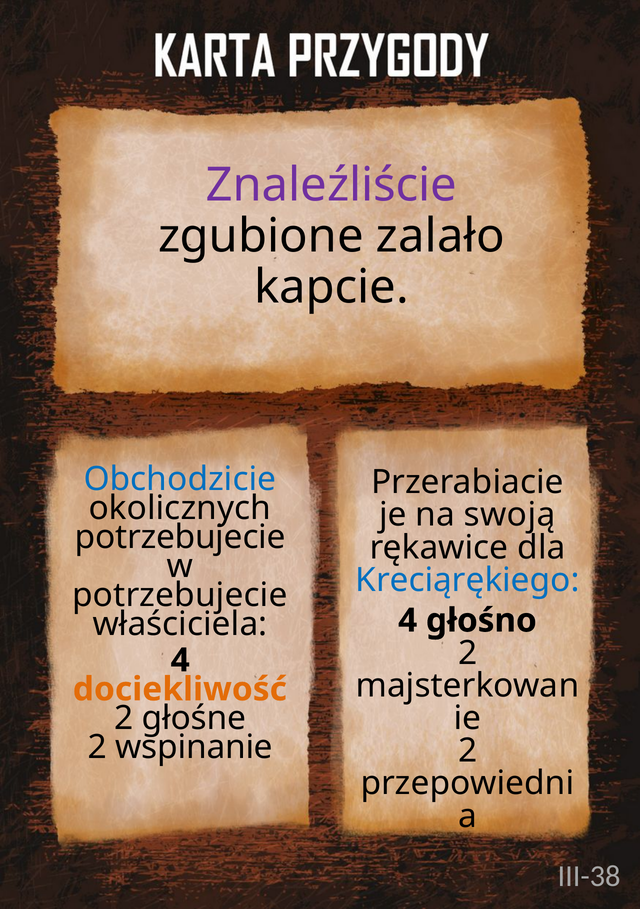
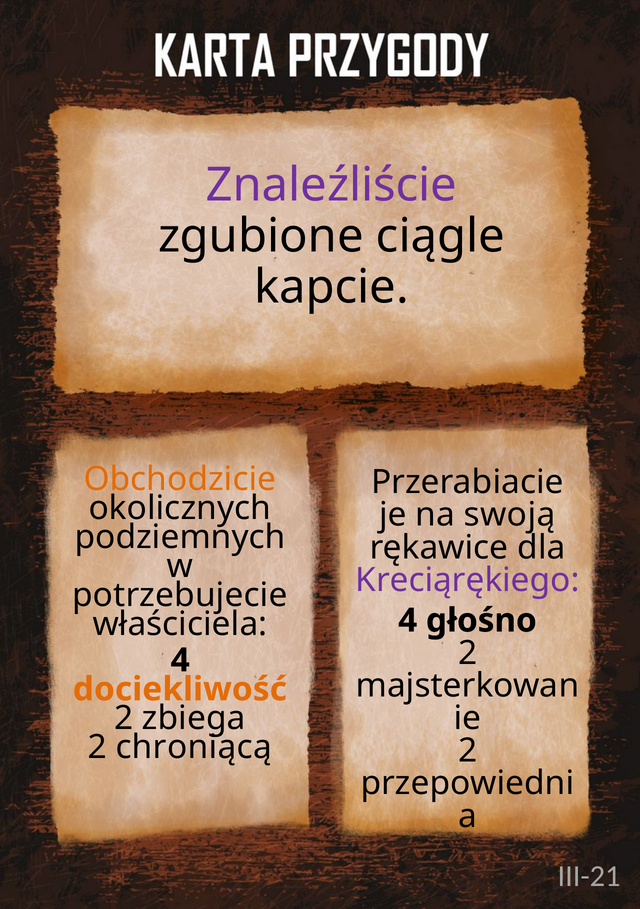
zalało: zalało -> ciągle
Obchodzicie colour: blue -> orange
potrzebujecie at (180, 537): potrzebujecie -> podziemnych
Kreciąrękiego colour: blue -> purple
głośne: głośne -> zbiega
wspinanie: wspinanie -> chroniącą
III-38: III-38 -> III-21
